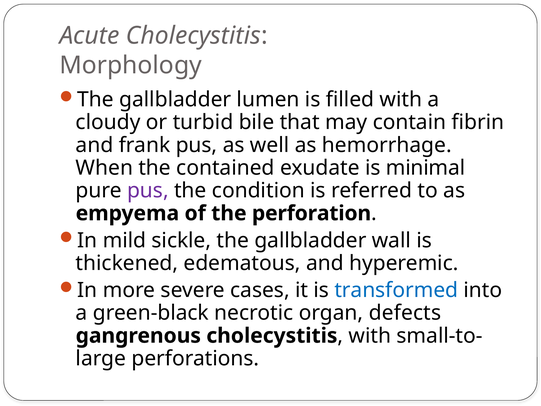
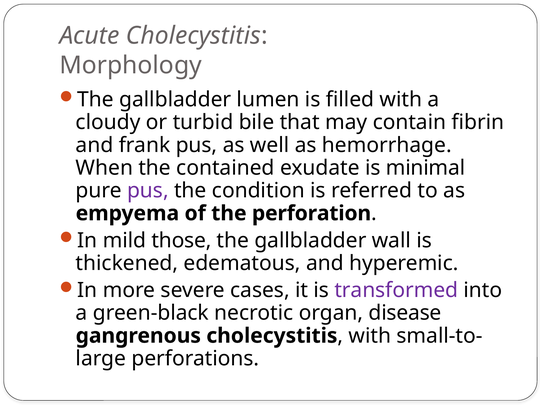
sickle: sickle -> those
transformed colour: blue -> purple
defects: defects -> disease
